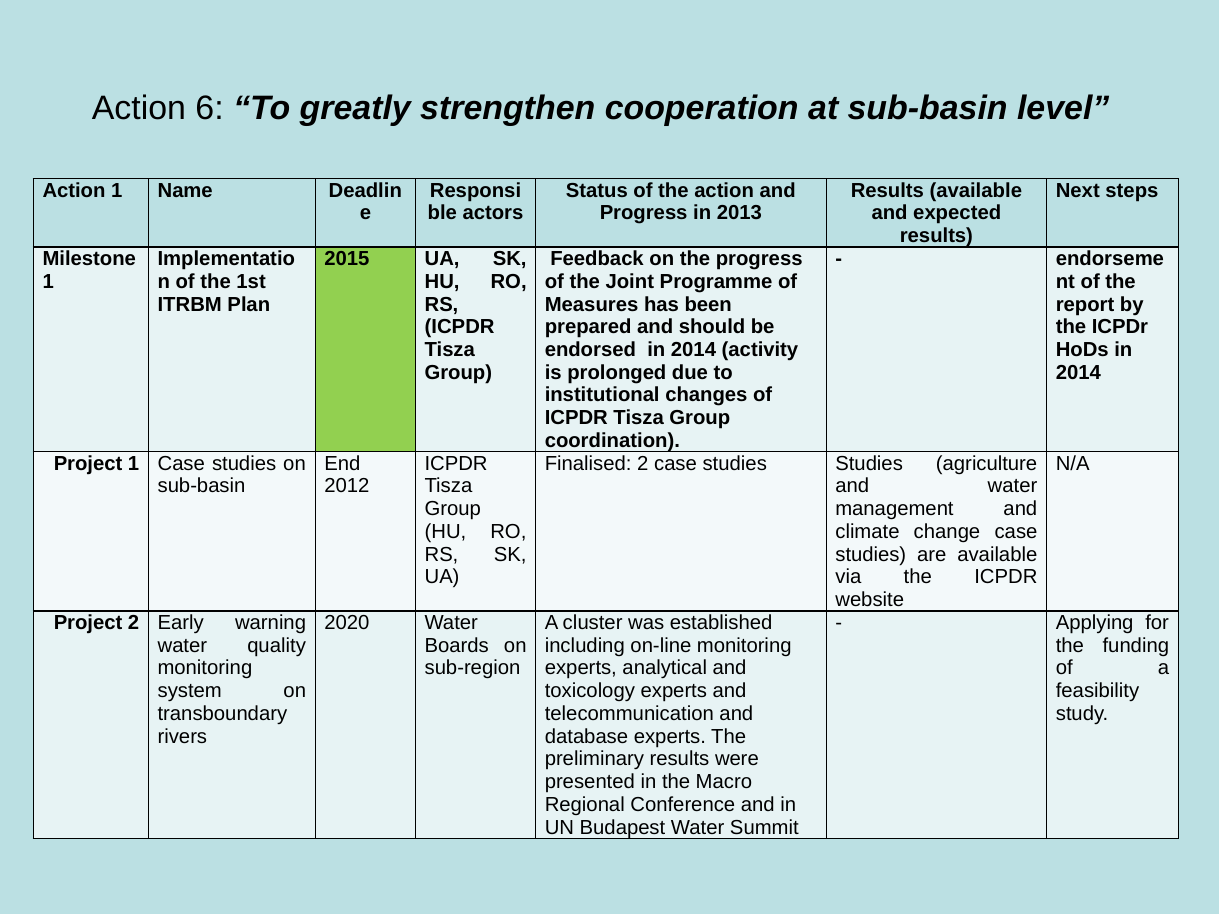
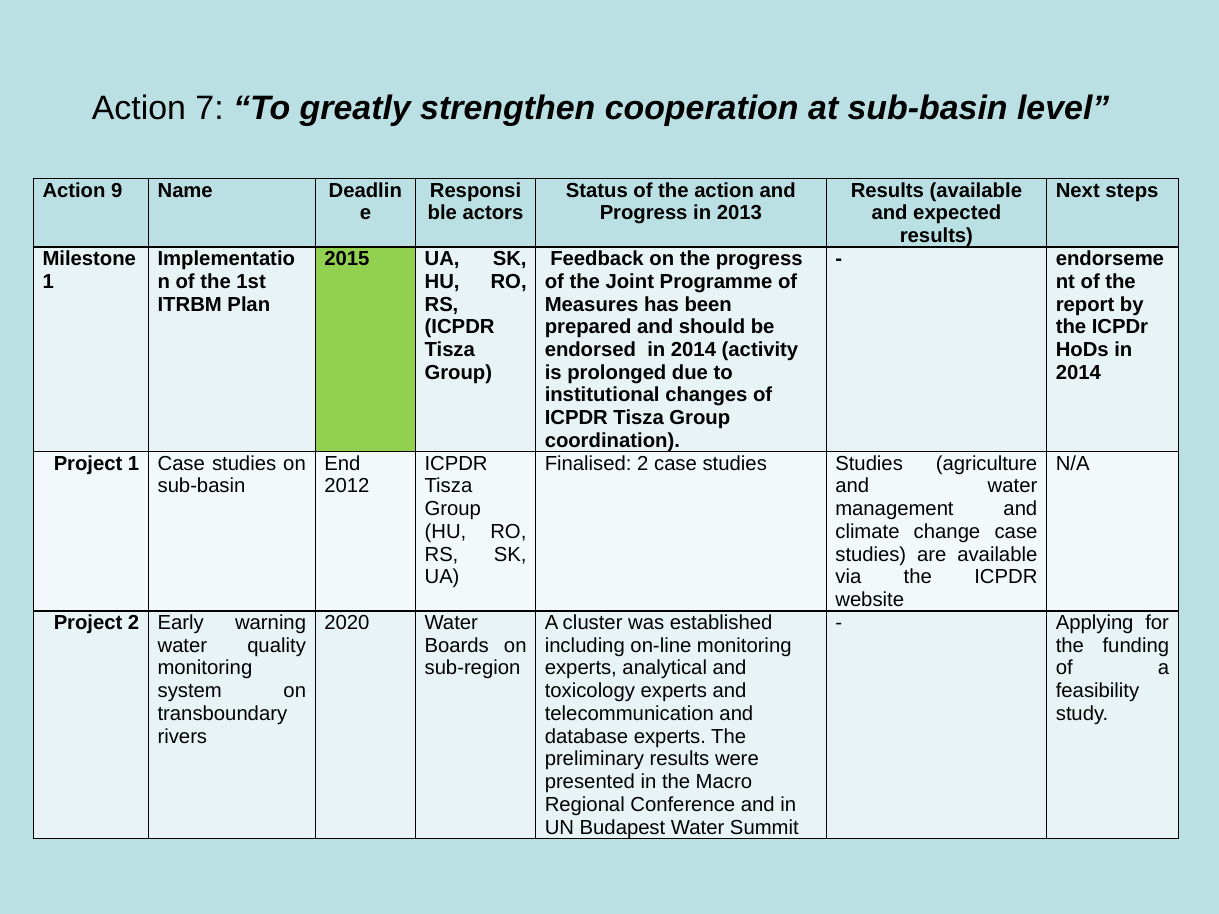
6: 6 -> 7
Action 1: 1 -> 9
